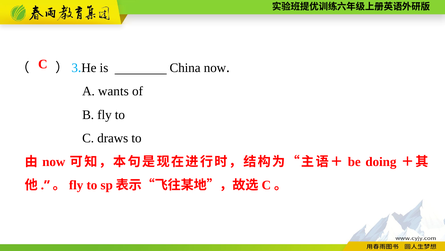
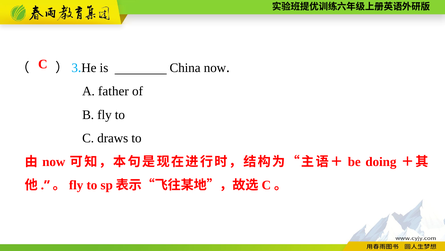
wants: wants -> father
